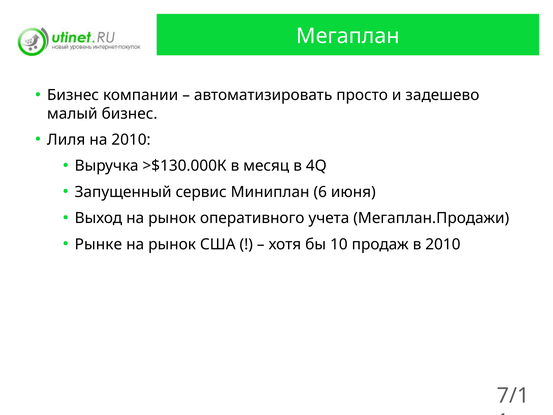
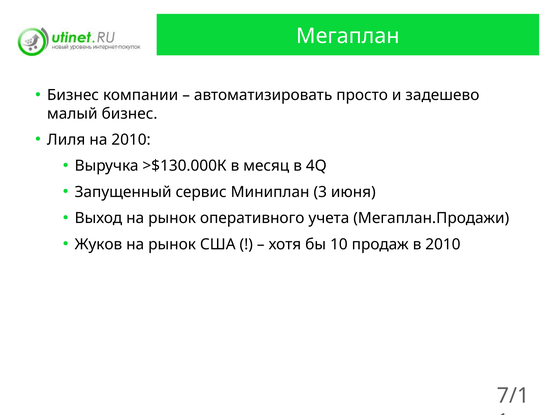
6: 6 -> 3
Рынке: Рынке -> Жуков
